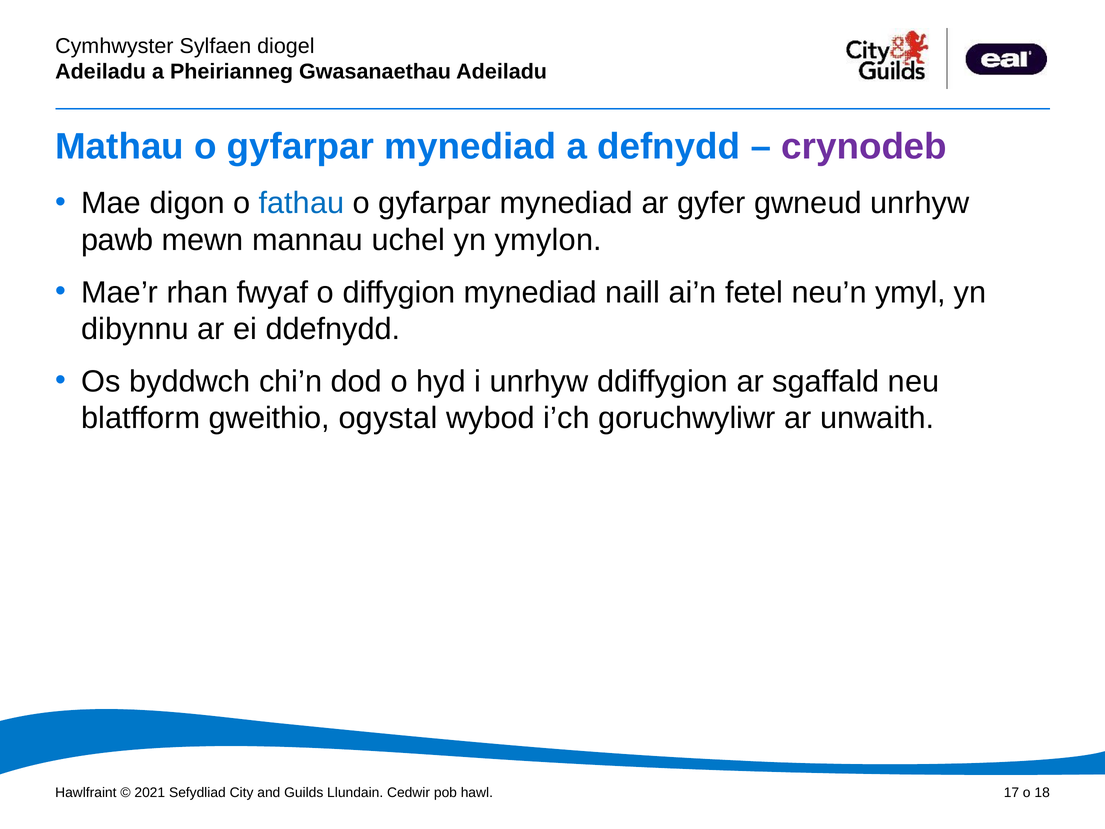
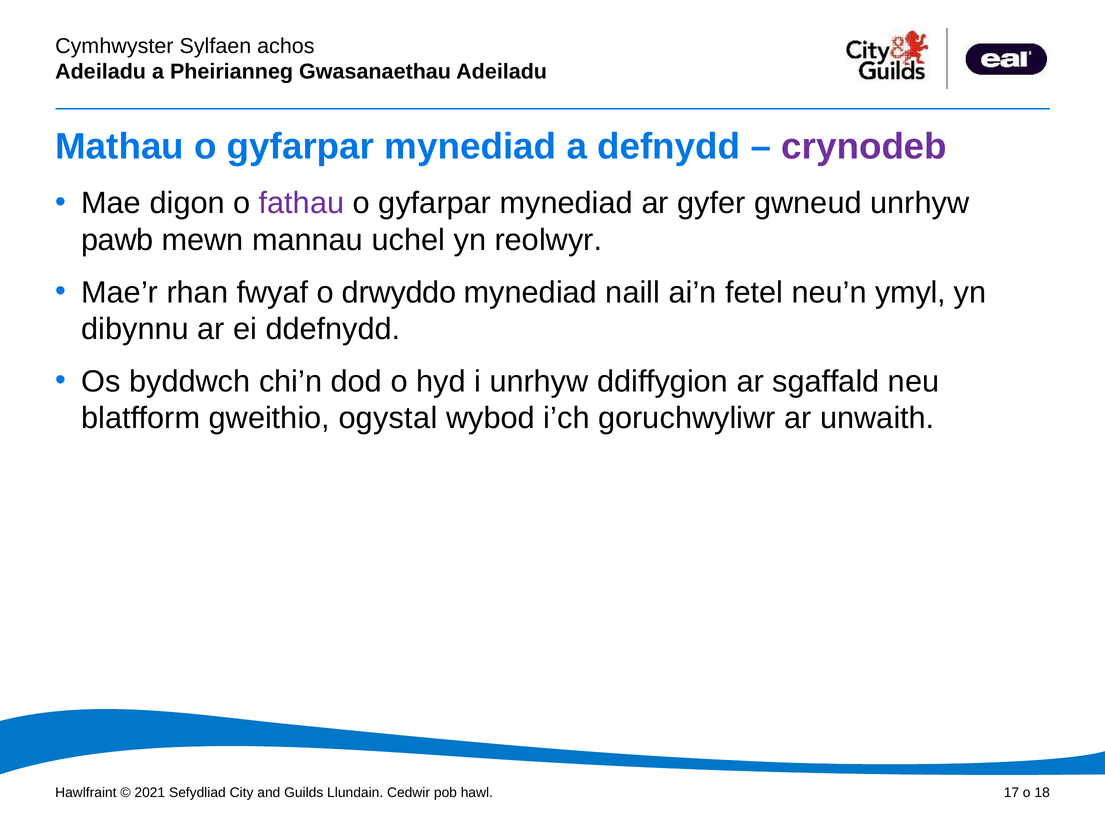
diogel: diogel -> achos
fathau colour: blue -> purple
ymylon: ymylon -> reolwyr
diffygion: diffygion -> drwyddo
